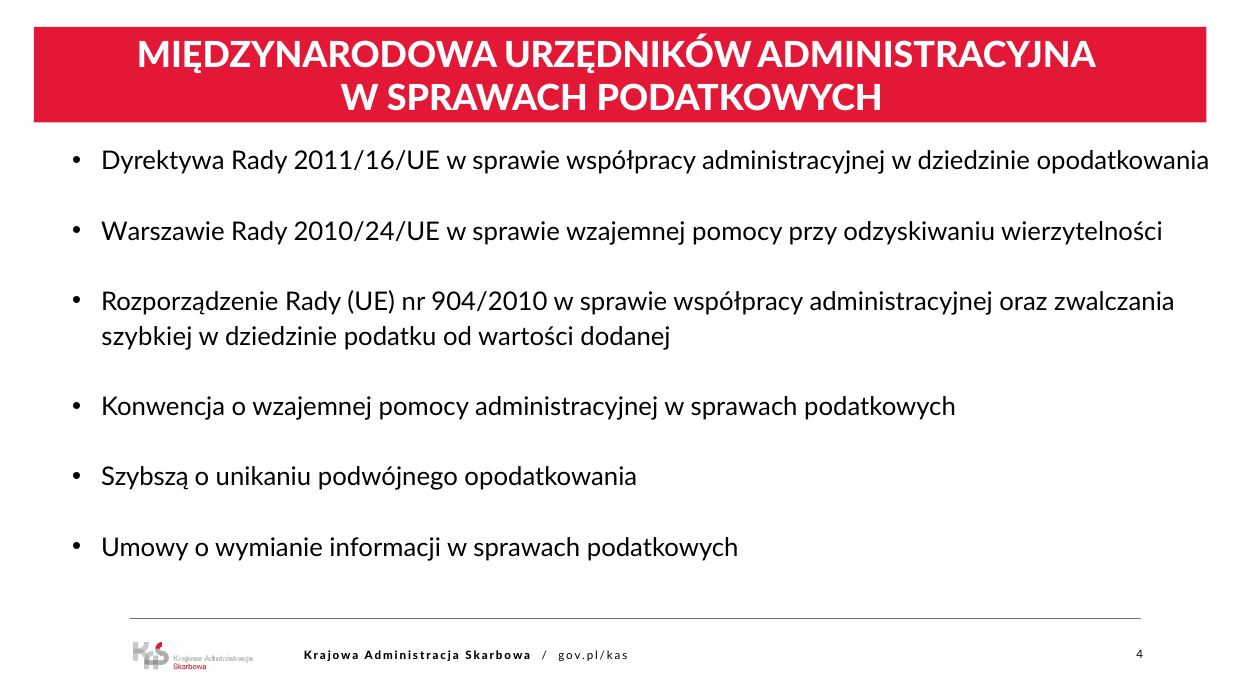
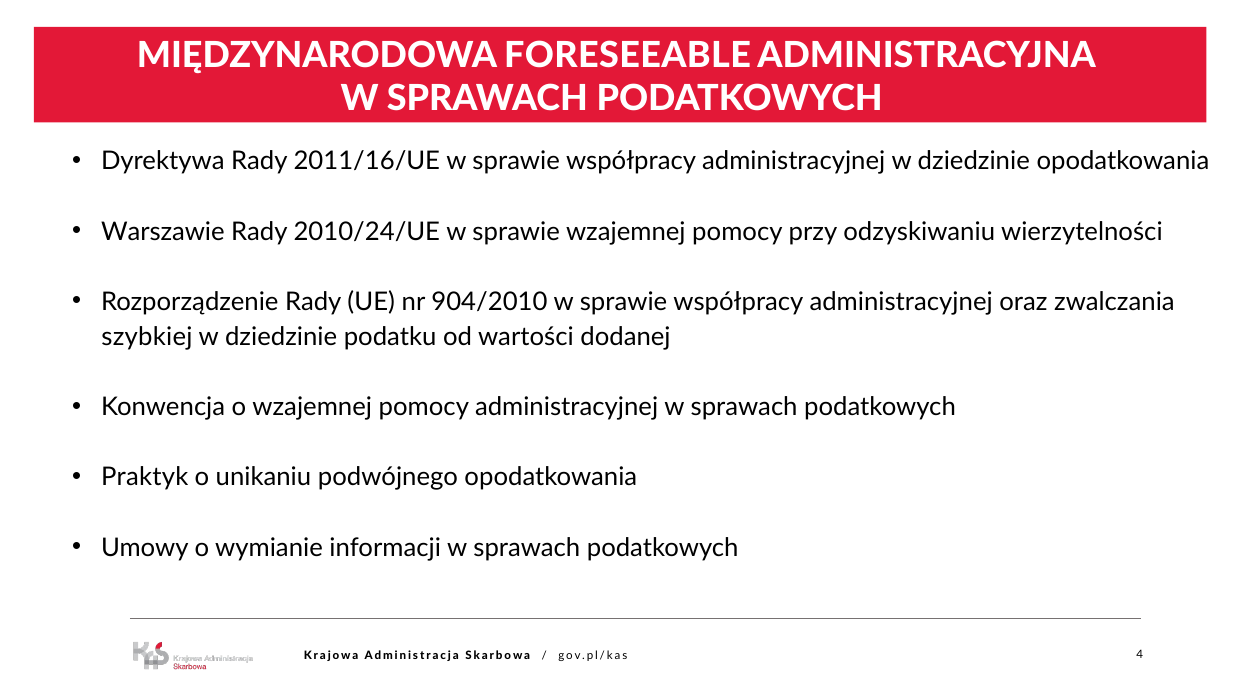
URZĘDNIKÓW: URZĘDNIKÓW -> FORESEEABLE
Szybszą: Szybszą -> Praktyk
